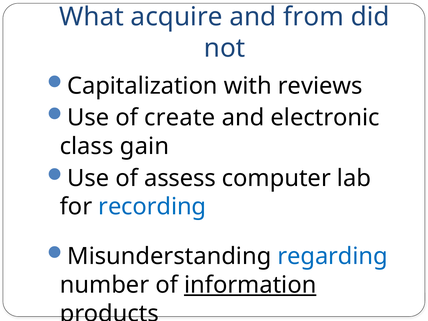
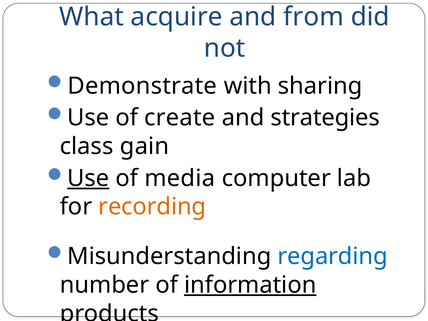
Capitalization: Capitalization -> Demonstrate
reviews: reviews -> sharing
electronic: electronic -> strategies
Use at (88, 178) underline: none -> present
assess: assess -> media
recording colour: blue -> orange
